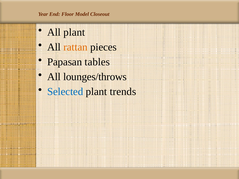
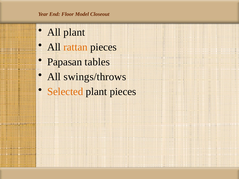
lounges/throws: lounges/throws -> swings/throws
Selected colour: blue -> orange
plant trends: trends -> pieces
